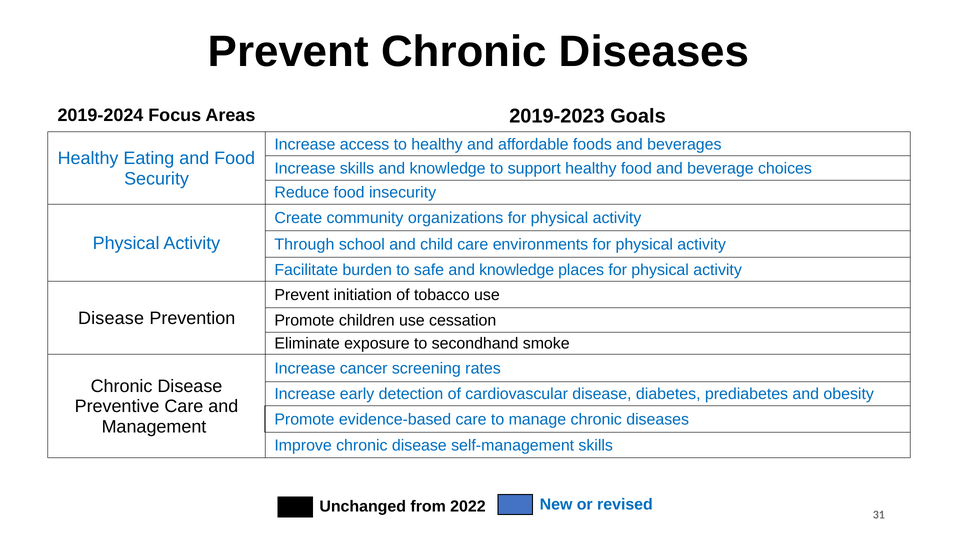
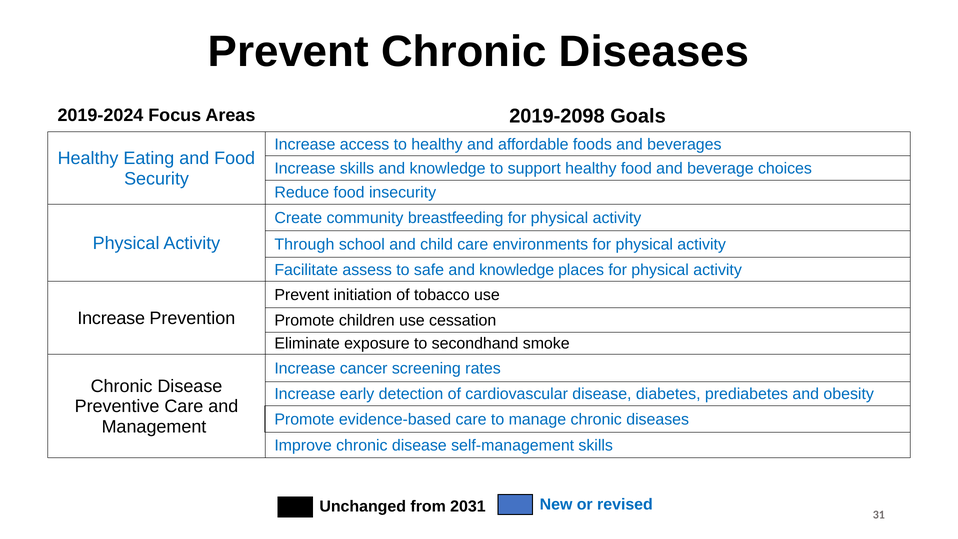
2019-2023: 2019-2023 -> 2019-2098
organizations: organizations -> breastfeeding
burden: burden -> assess
Disease at (111, 318): Disease -> Increase
2022: 2022 -> 2031
